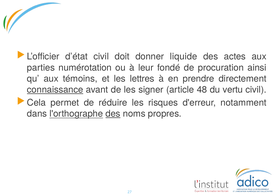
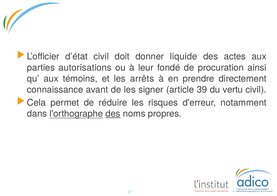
numérotation: numérotation -> autorisations
lettres: lettres -> arrêts
connaissance underline: present -> none
48: 48 -> 39
